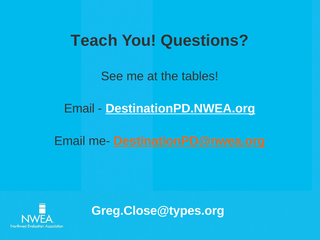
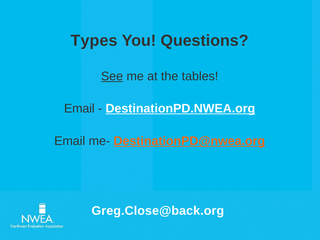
Teach: Teach -> Types
See underline: none -> present
Greg.Close@types.org: Greg.Close@types.org -> Greg.Close@back.org
